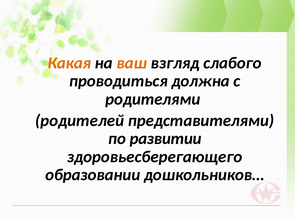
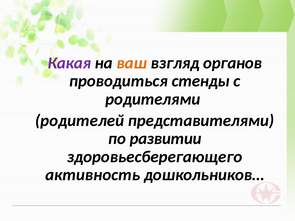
Какая colour: orange -> purple
слабого: слабого -> органов
должна: должна -> стенды
образовании: образовании -> активность
